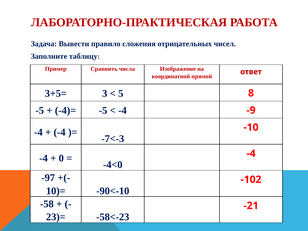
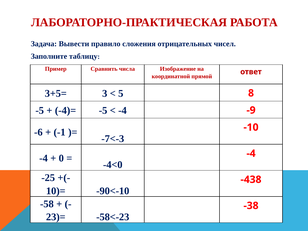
-4 at (38, 132): -4 -> -6
-4 at (60, 132): -4 -> -1
-97: -97 -> -25
-102: -102 -> -438
-21: -21 -> -38
